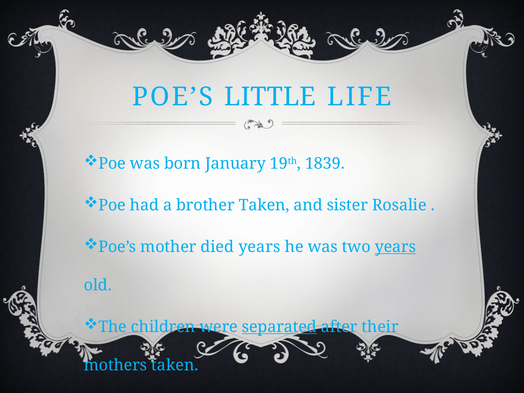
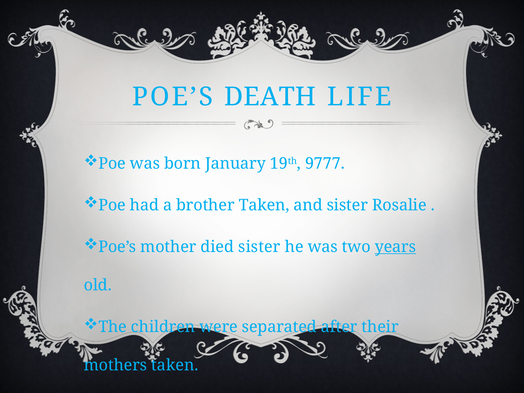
LITTLE: LITTLE -> DEATH
1839: 1839 -> 9777
died years: years -> sister
separated underline: present -> none
